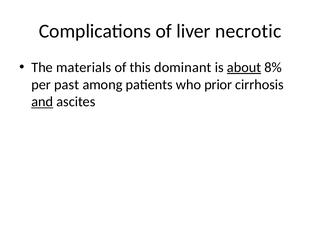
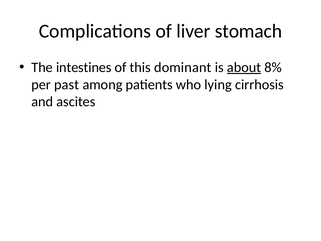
necrotic: necrotic -> stomach
materials: materials -> intestines
prior: prior -> lying
and underline: present -> none
